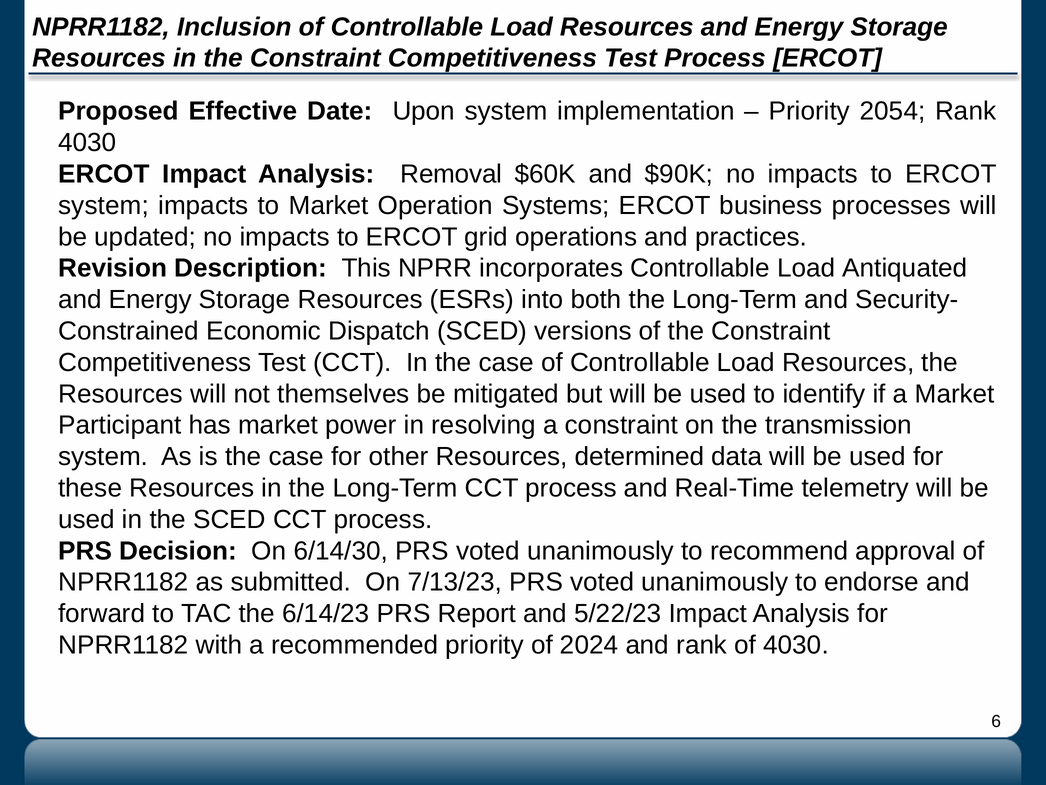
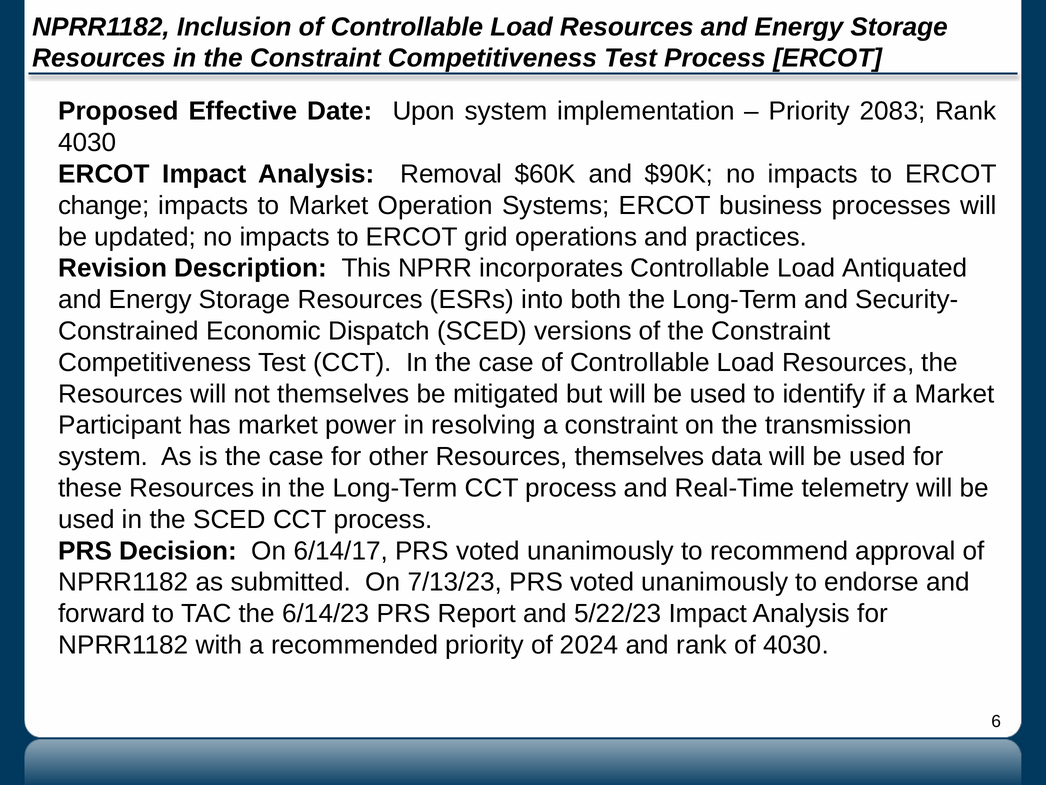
2054: 2054 -> 2083
system at (104, 205): system -> change
Resources determined: determined -> themselves
6/14/30: 6/14/30 -> 6/14/17
